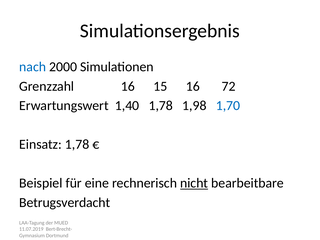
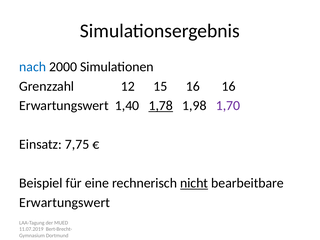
Grenzzahl 16: 16 -> 12
16 72: 72 -> 16
1,78 at (161, 106) underline: none -> present
1,70 colour: blue -> purple
Einsatz 1,78: 1,78 -> 7,75
Betrugsverdacht at (65, 203): Betrugsverdacht -> Erwartungswert
